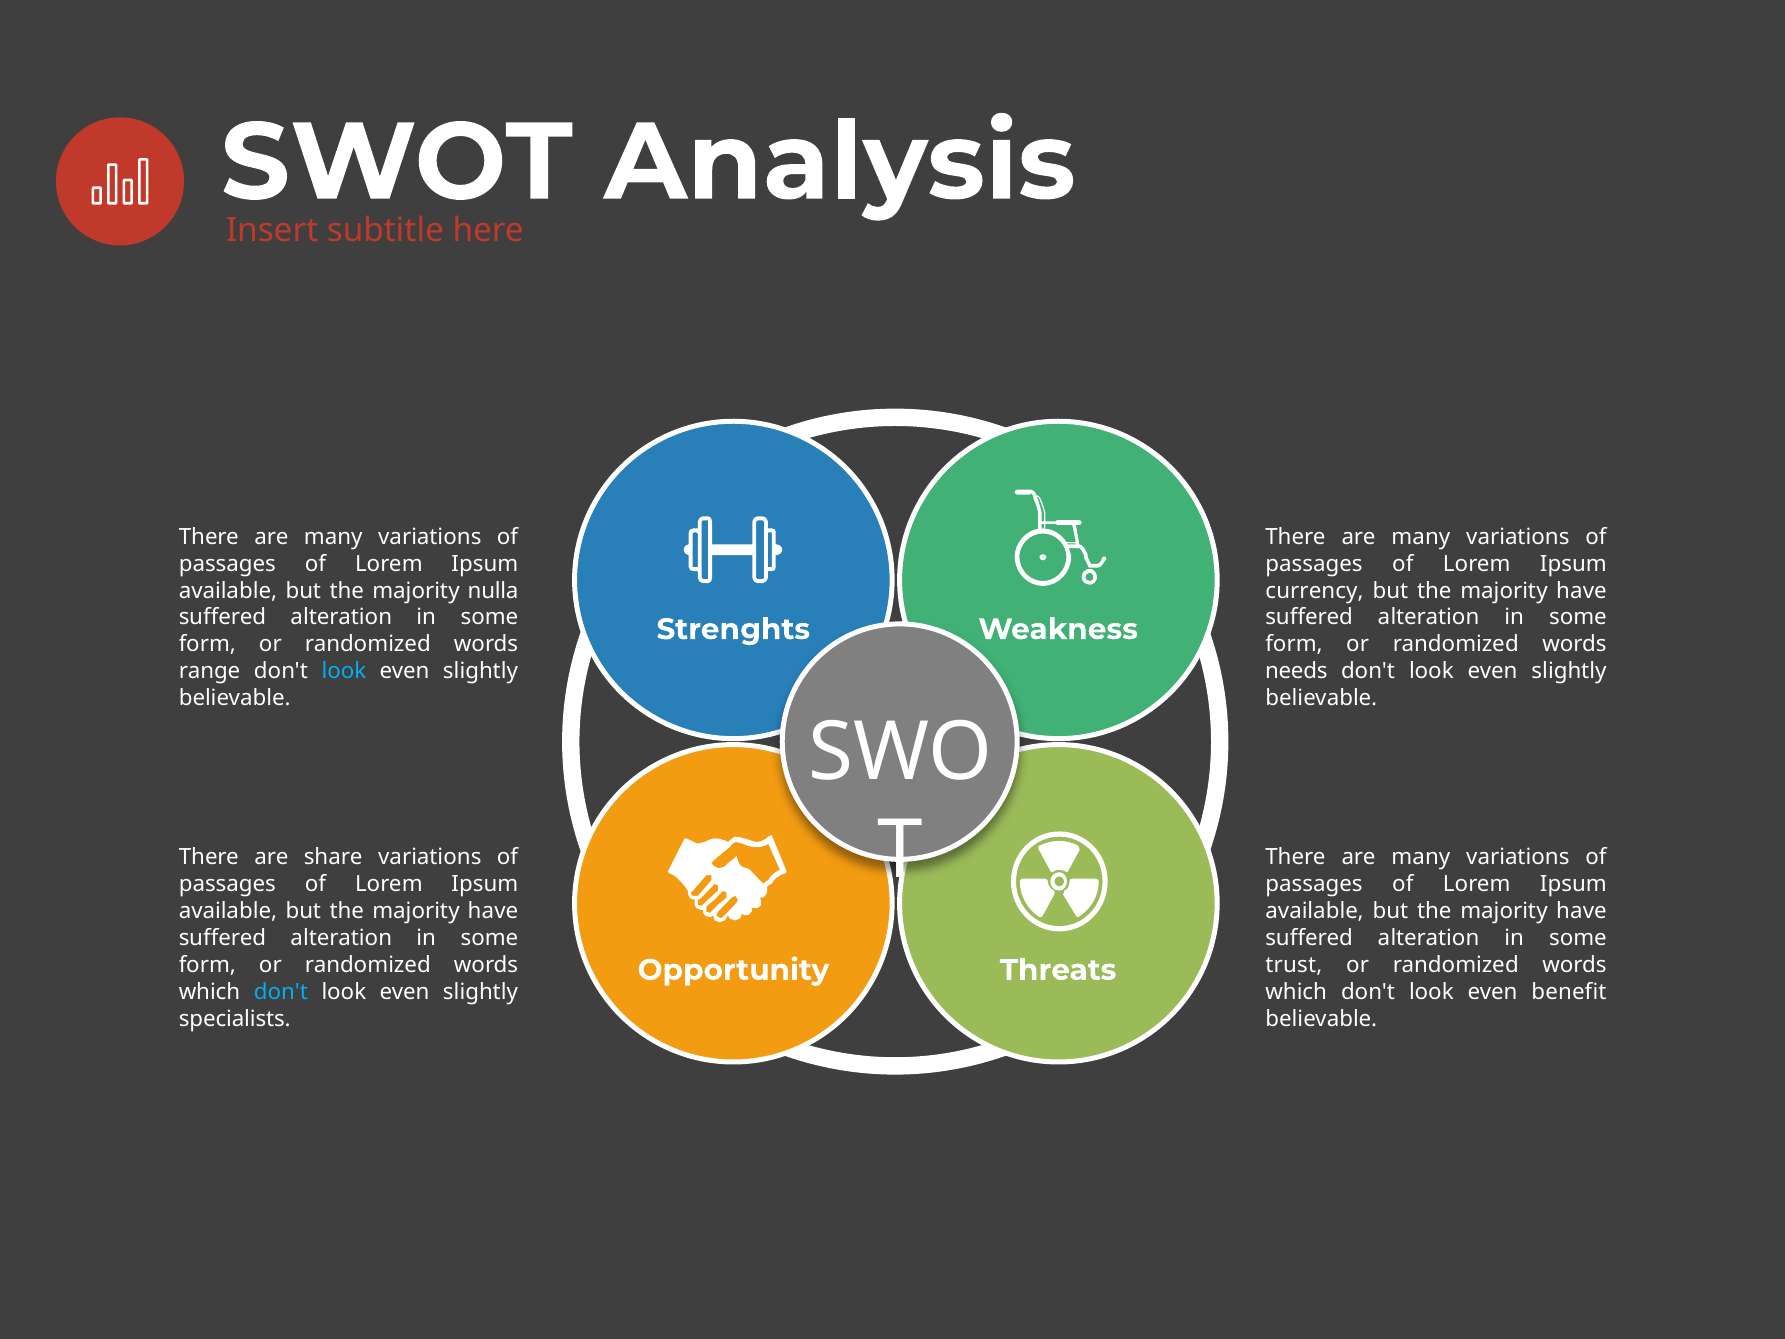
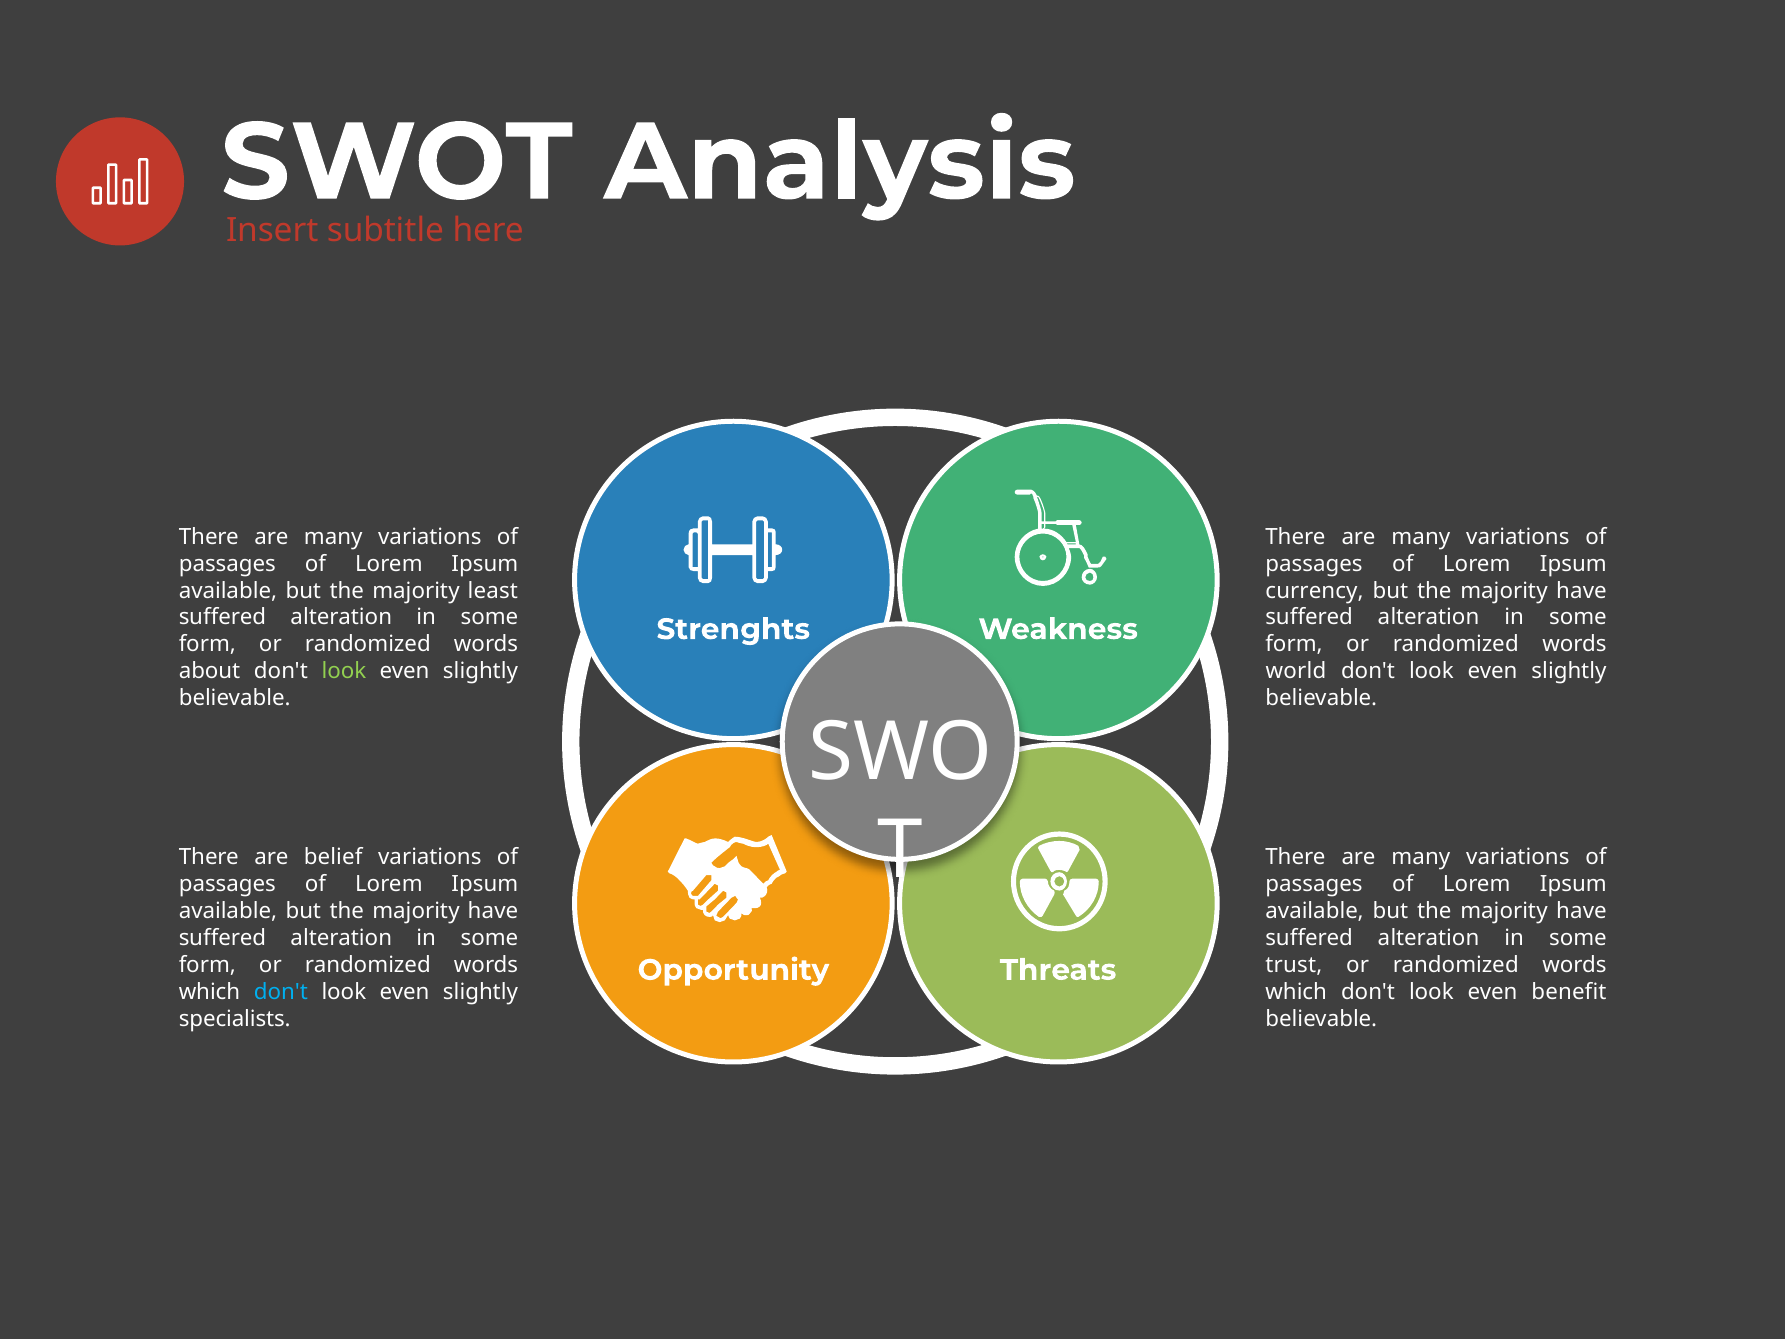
nulla: nulla -> least
range: range -> about
look at (344, 671) colour: light blue -> light green
needs: needs -> world
share: share -> belief
